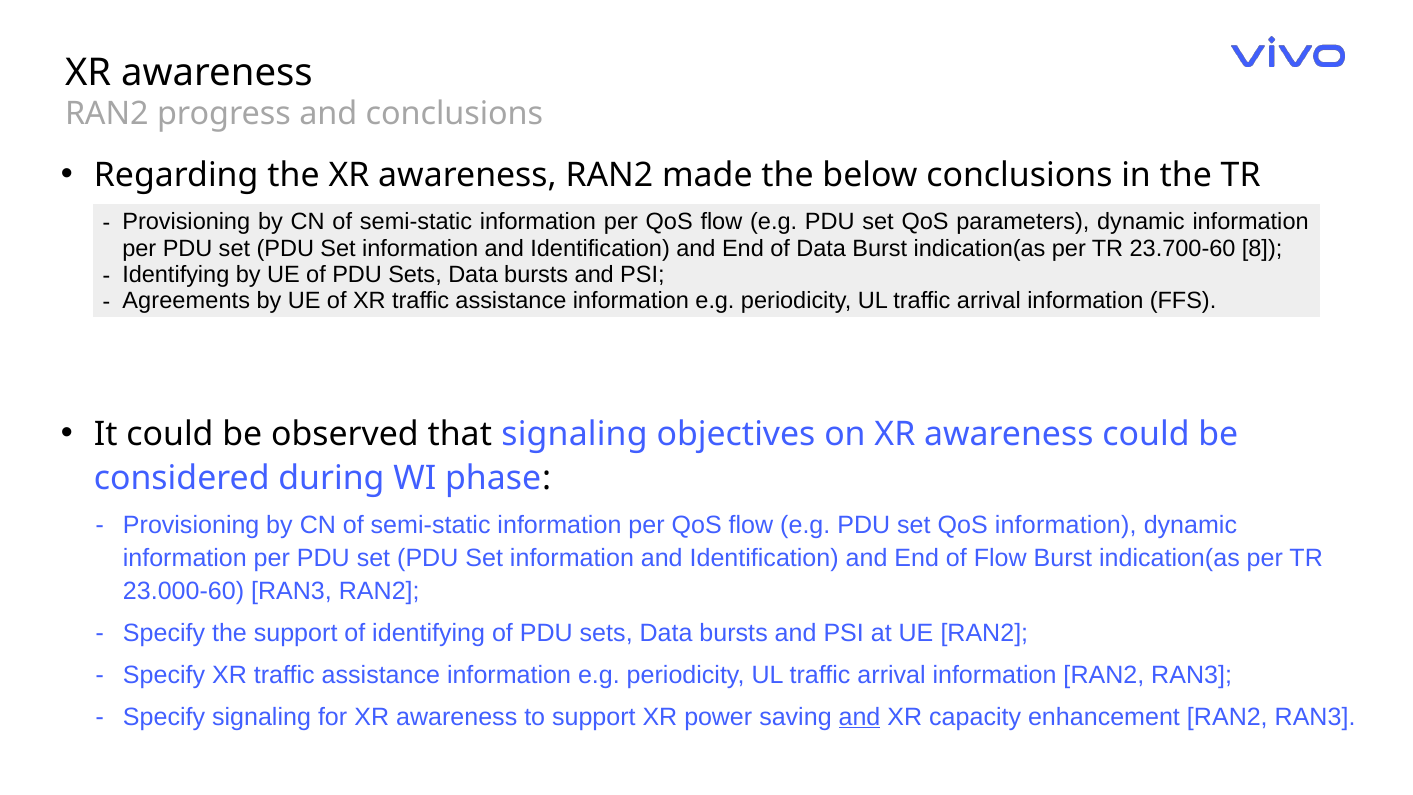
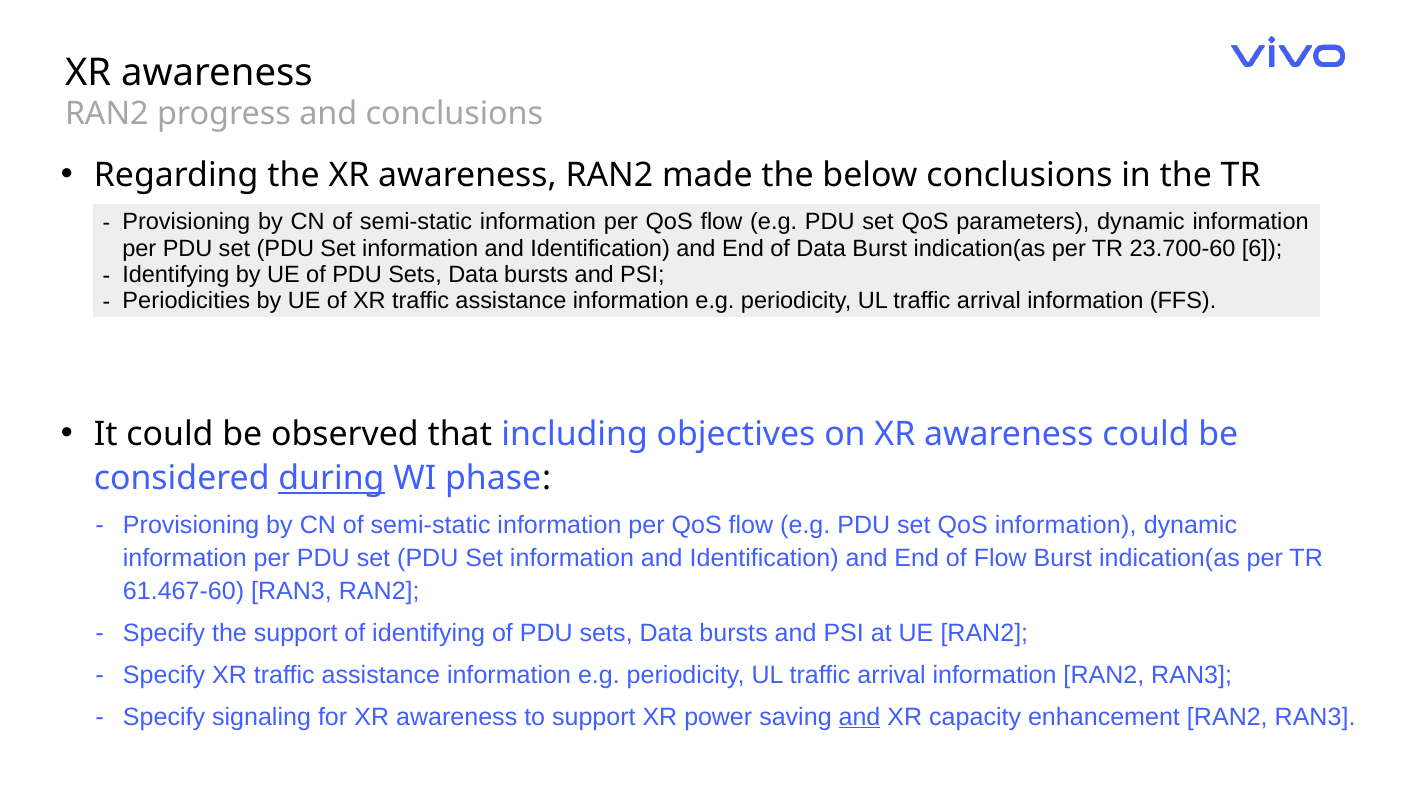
8: 8 -> 6
Agreements: Agreements -> Periodicities
that signaling: signaling -> including
during underline: none -> present
23.000-60: 23.000-60 -> 61.467-60
